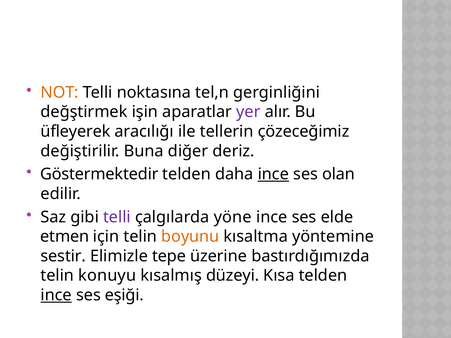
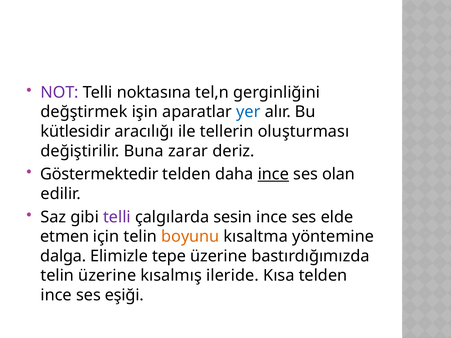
NOT colour: orange -> purple
yer colour: purple -> blue
üfleyerek: üfleyerek -> kütlesidir
çözeceğimiz: çözeceğimiz -> oluşturması
diğer: diğer -> zarar
yöne: yöne -> sesin
sestir: sestir -> dalga
telin konuyu: konuyu -> üzerine
düzeyi: düzeyi -> ileride
ince at (56, 295) underline: present -> none
